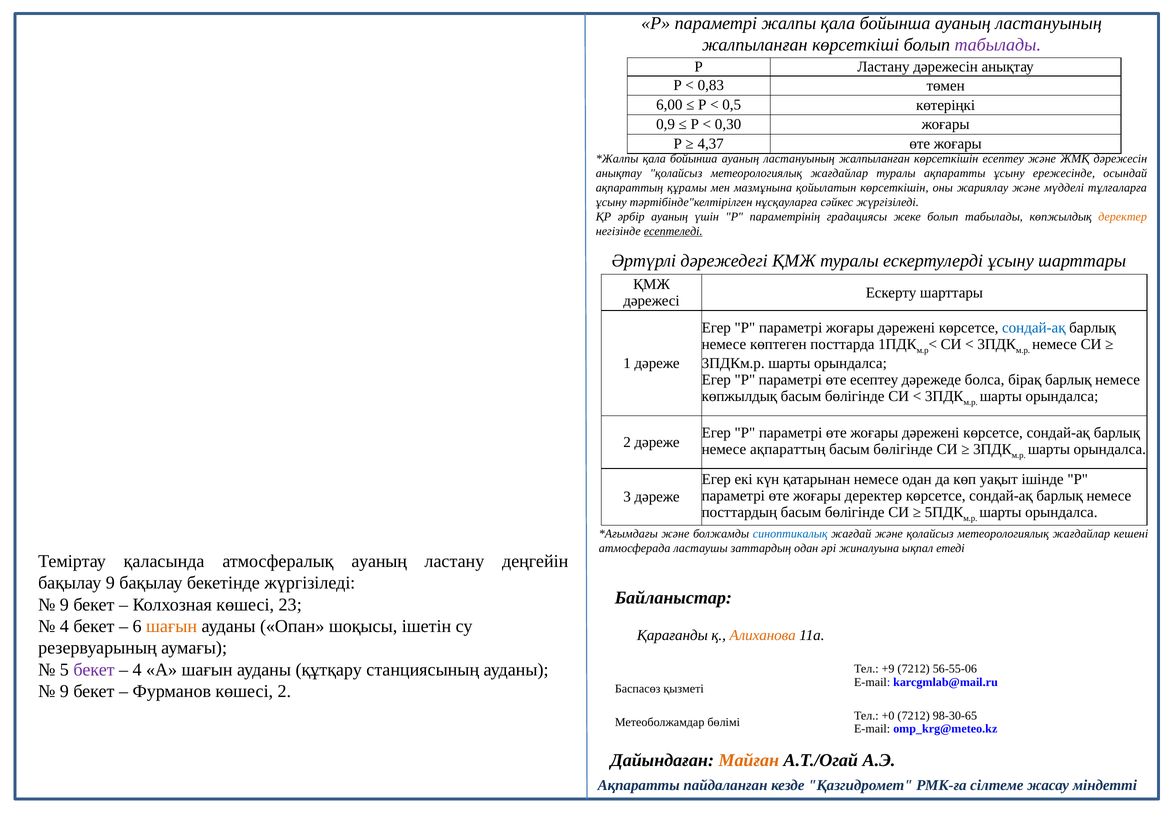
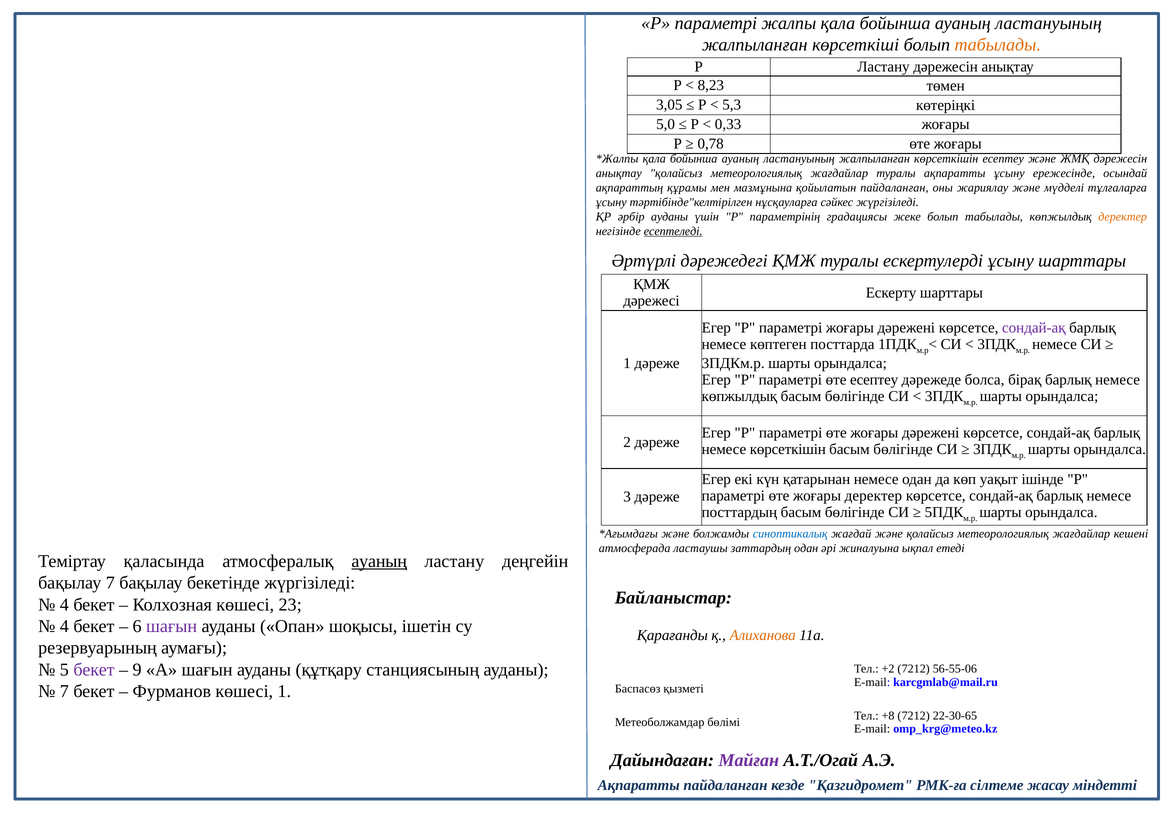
табылады at (998, 45) colour: purple -> orange
0,83: 0,83 -> 8,23
6,00: 6,00 -> 3,05
0,5: 0,5 -> 5,3
0,9: 0,9 -> 5,0
0,30: 0,30 -> 0,33
4,37: 4,37 -> 0,78
қойылатын көрсеткішін: көрсеткішін -> пайдаланған
әрбір ауаның: ауаның -> ауданы
сондай-ақ at (1034, 328) colour: blue -> purple
немесе ақпараттың: ақпараттың -> көрсеткішін
ауаның at (379, 561) underline: none -> present
бақылау 9: 9 -> 7
9 at (64, 604): 9 -> 4
шағын at (172, 626) colour: orange -> purple
4 at (137, 669): 4 -> 9
+9: +9 -> +2
9 at (64, 691): 9 -> 7
көшесі 2: 2 -> 1
+0: +0 -> +8
98-30-65: 98-30-65 -> 22-30-65
Майған colour: orange -> purple
